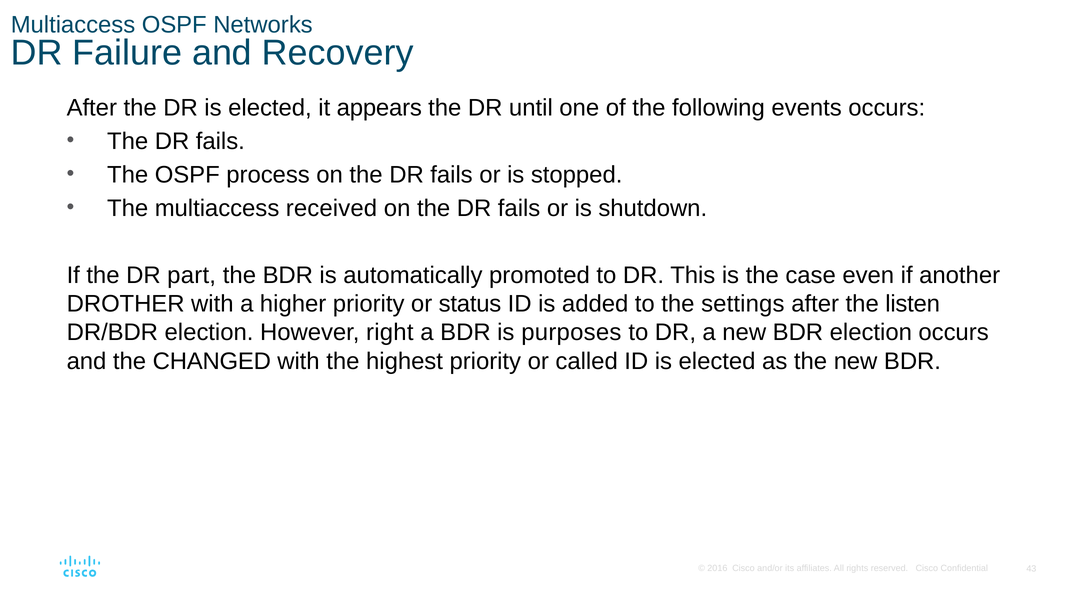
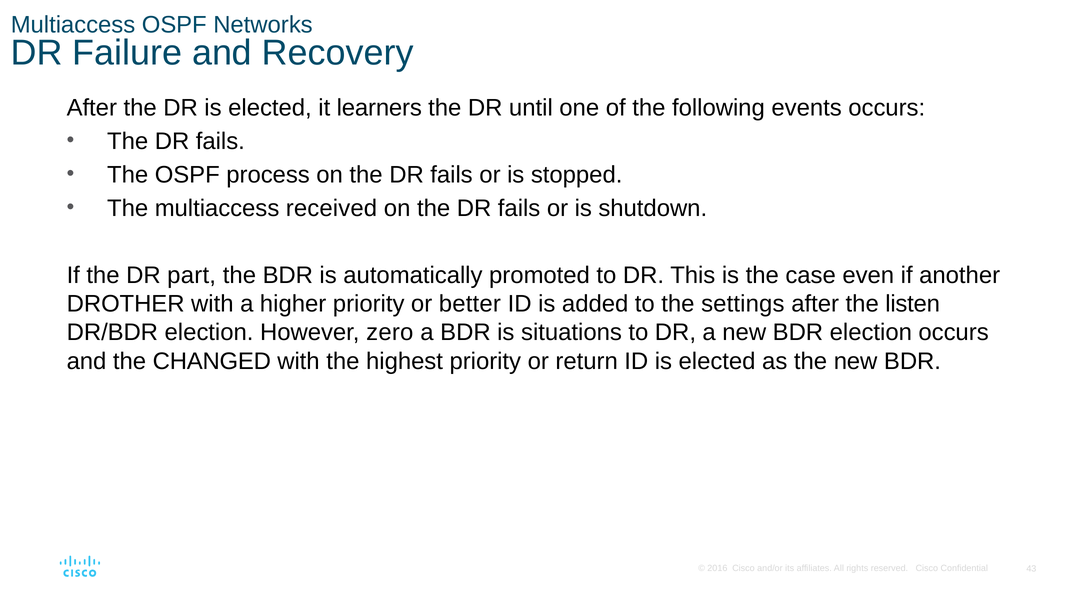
appears: appears -> learners
status: status -> better
right: right -> zero
purposes: purposes -> situations
called: called -> return
